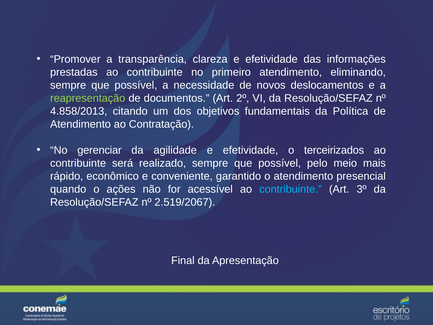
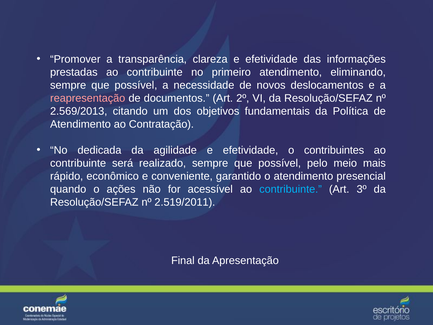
reapresentação colour: light green -> pink
4.858/2013: 4.858/2013 -> 2.569/2013
gerenciar: gerenciar -> dedicada
terceirizados: terceirizados -> contribuintes
2.519/2067: 2.519/2067 -> 2.519/2011
